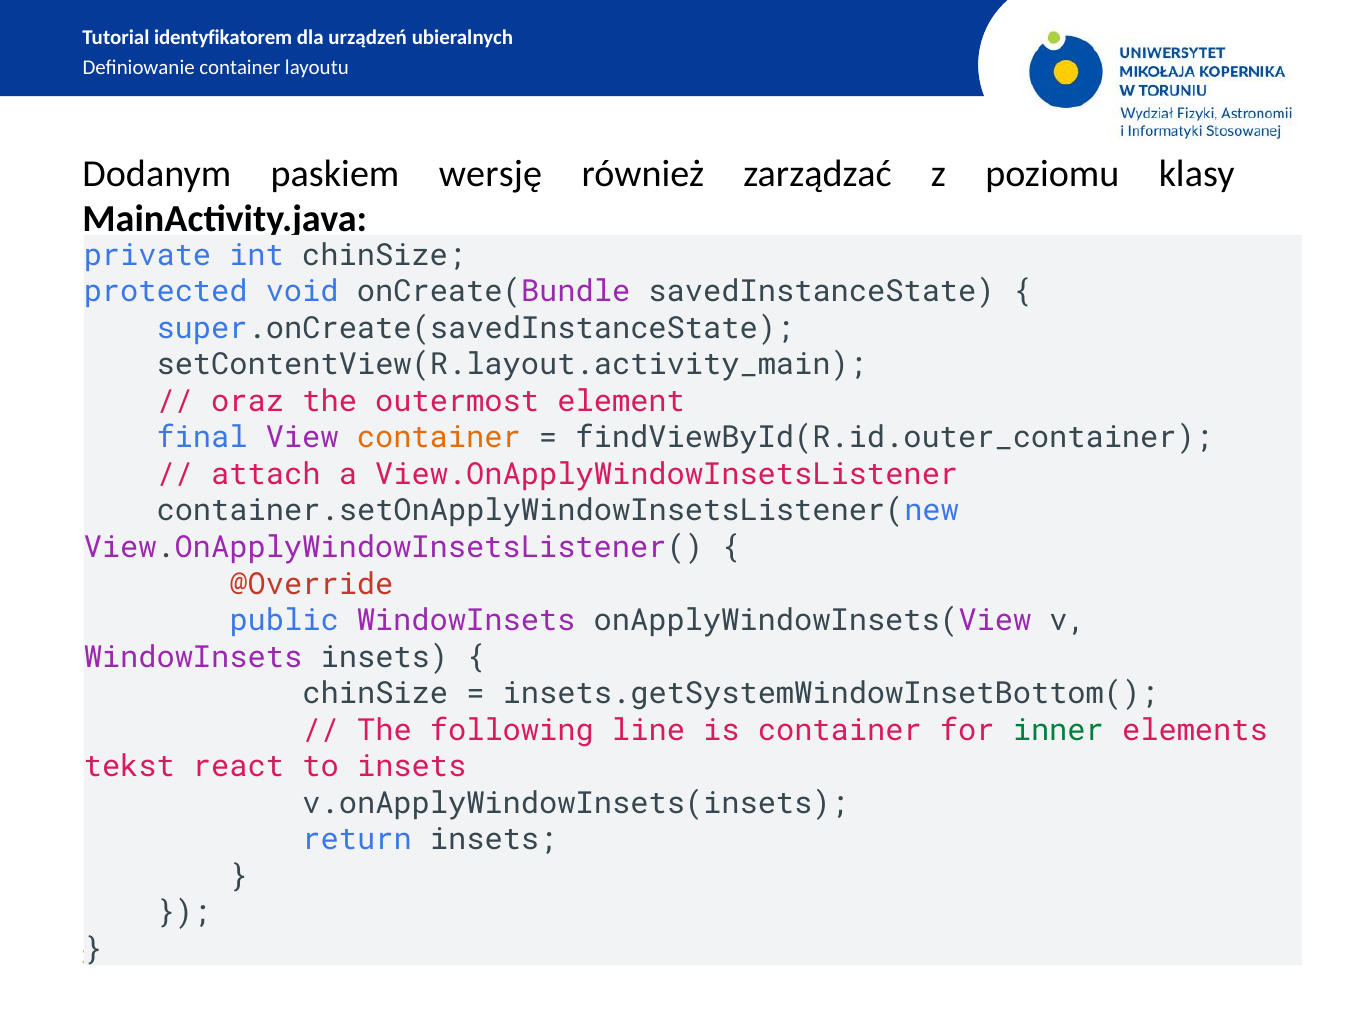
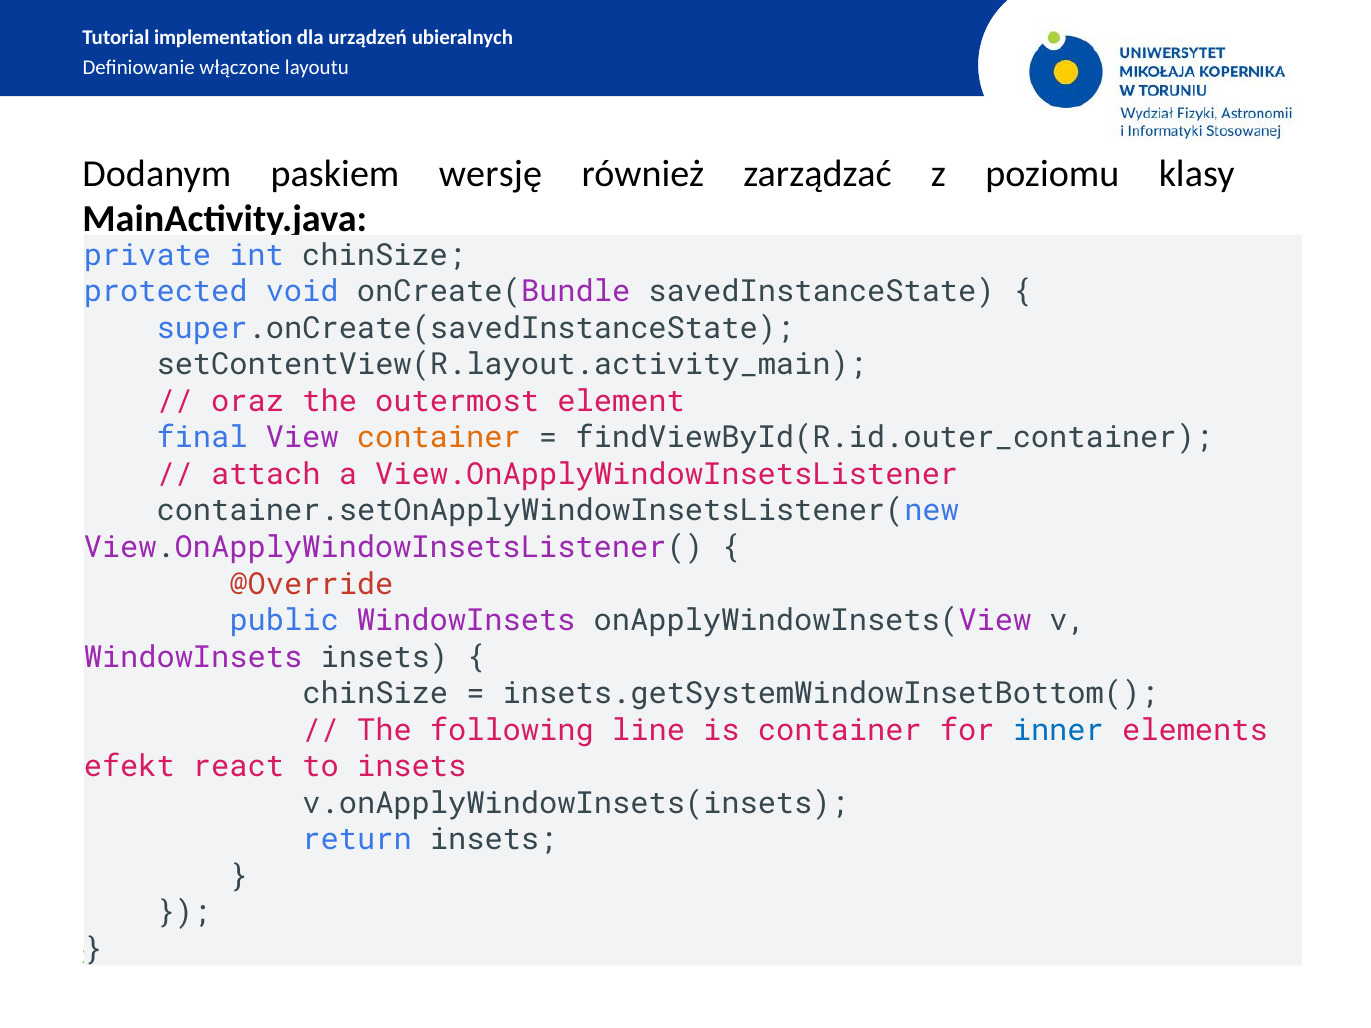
identyfikatorem: identyfikatorem -> implementation
Definiowanie container: container -> włączone
inner colour: green -> blue
tekst: tekst -> efekt
